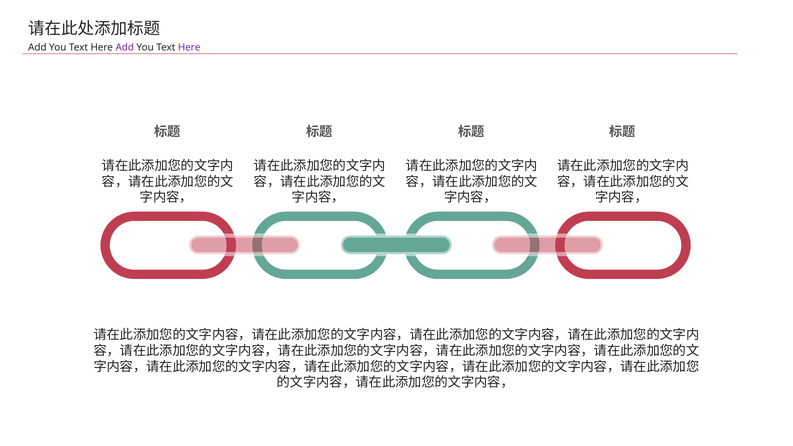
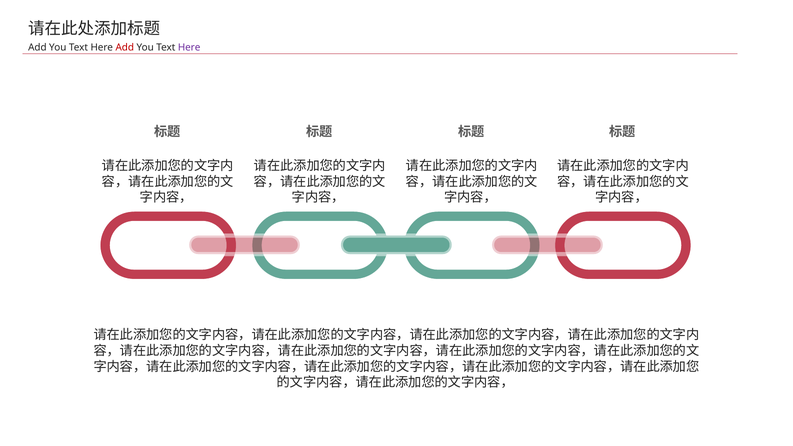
Add at (125, 47) colour: purple -> red
